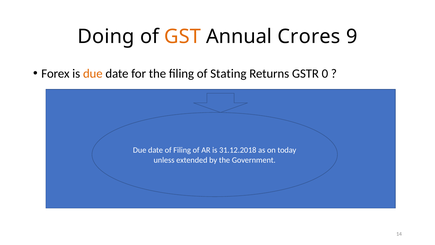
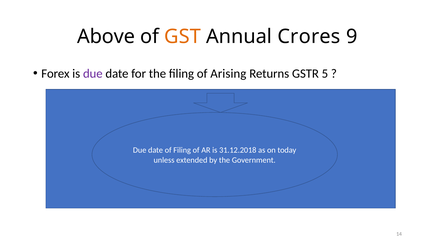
Doing: Doing -> Above
due at (93, 74) colour: orange -> purple
Stating: Stating -> Arising
0: 0 -> 5
